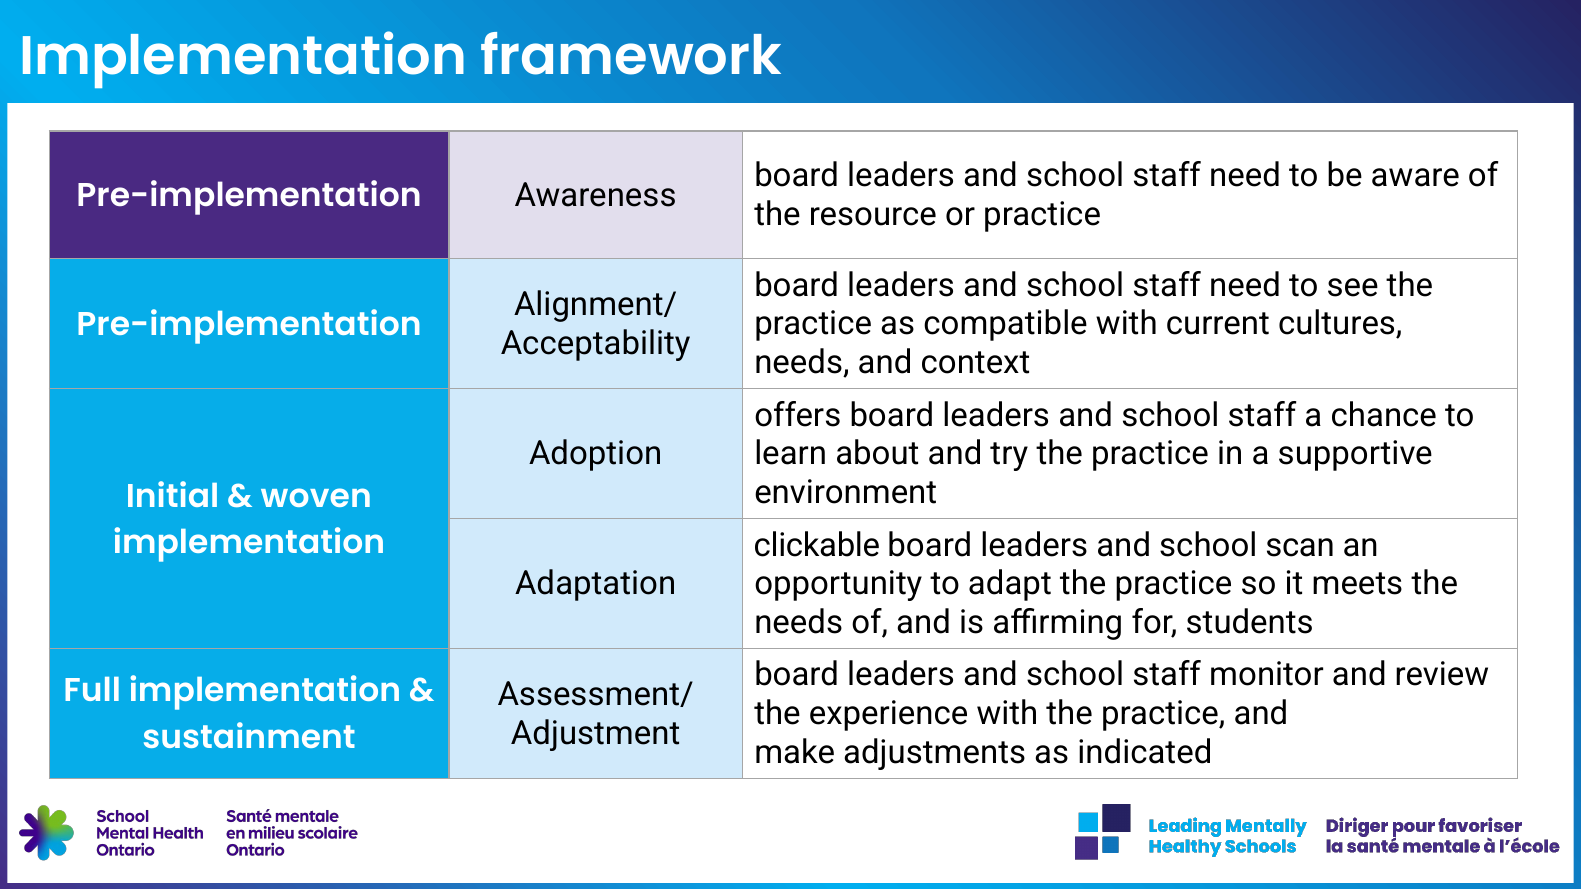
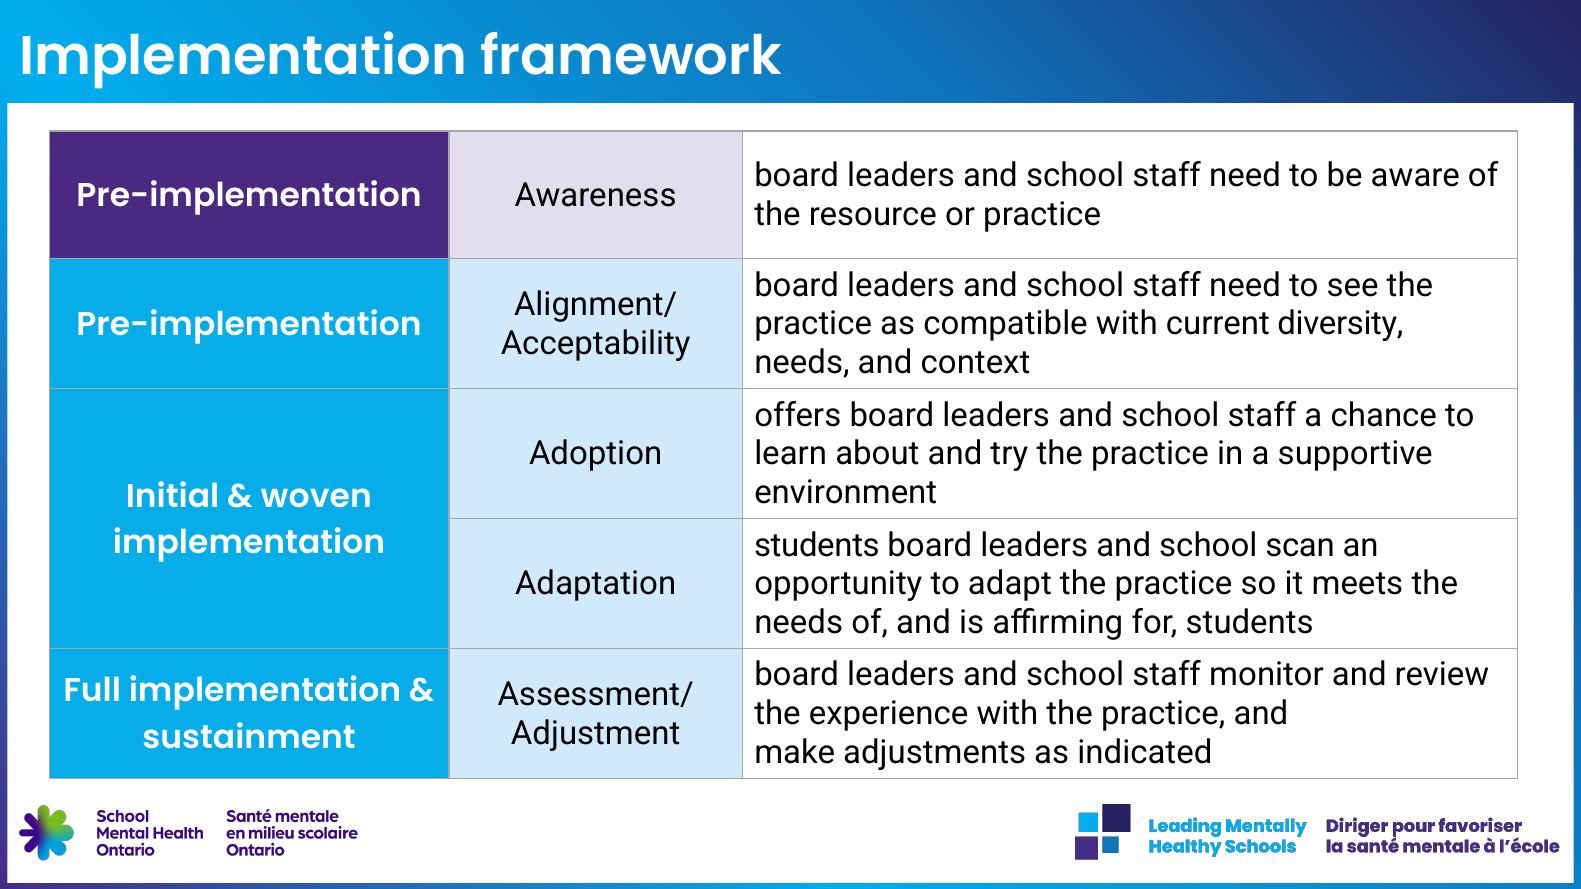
cultures: cultures -> diversity
clickable at (817, 545): clickable -> students
